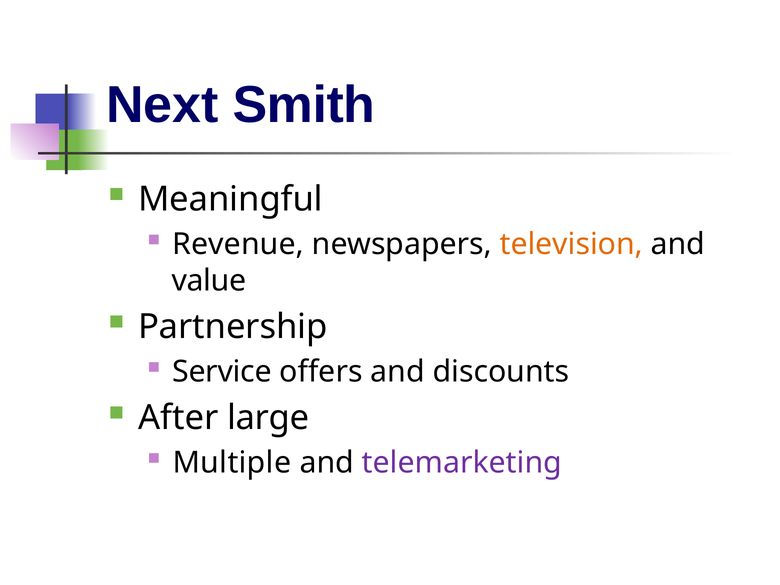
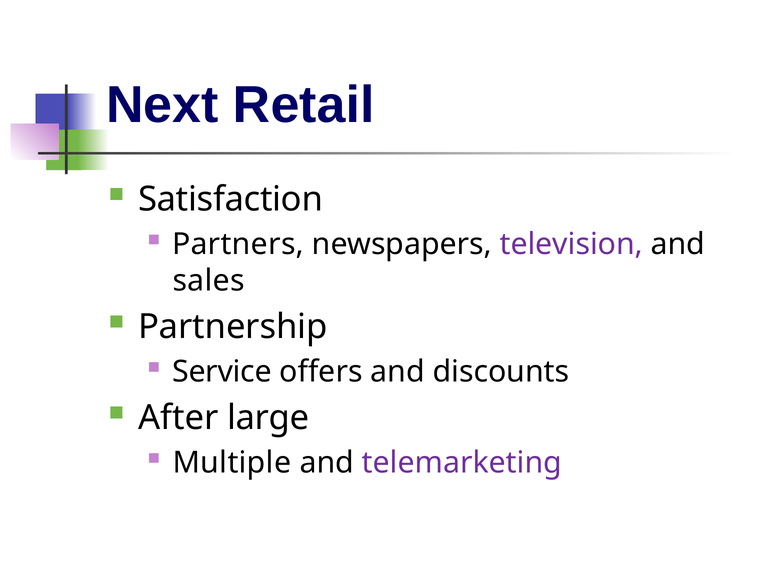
Smith: Smith -> Retail
Meaningful: Meaningful -> Satisfaction
Revenue: Revenue -> Partners
television colour: orange -> purple
value: value -> sales
